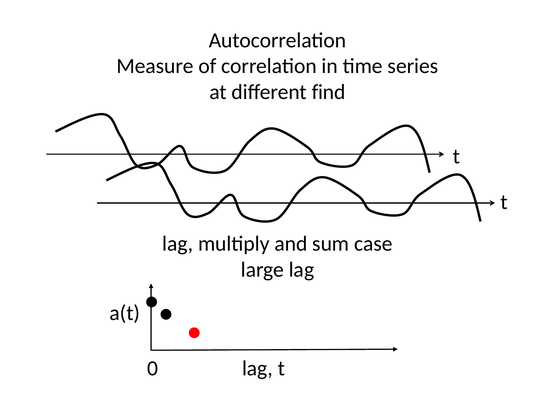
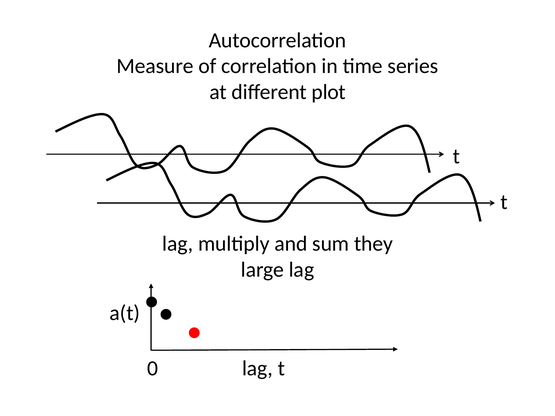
find: find -> plot
case: case -> they
